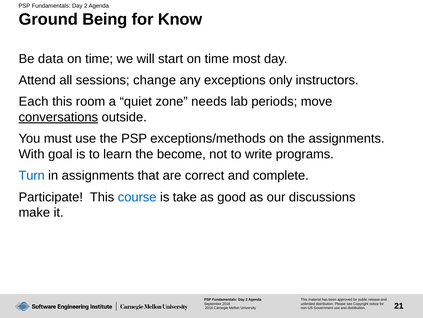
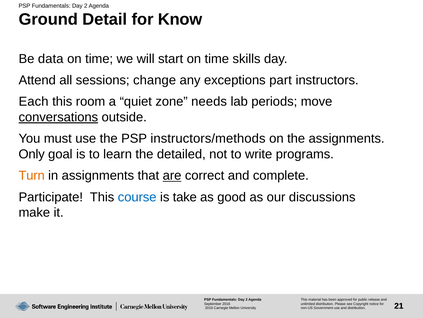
Being: Being -> Detail
most: most -> skills
only: only -> part
exceptions/methods: exceptions/methods -> instructors/methods
With: With -> Only
become: become -> detailed
Turn colour: blue -> orange
are underline: none -> present
